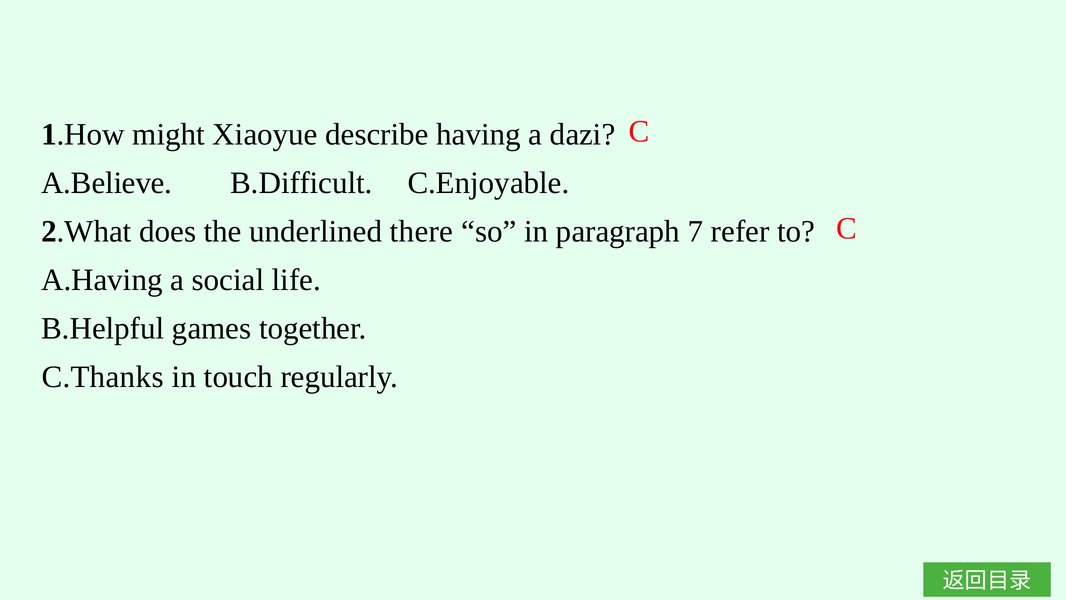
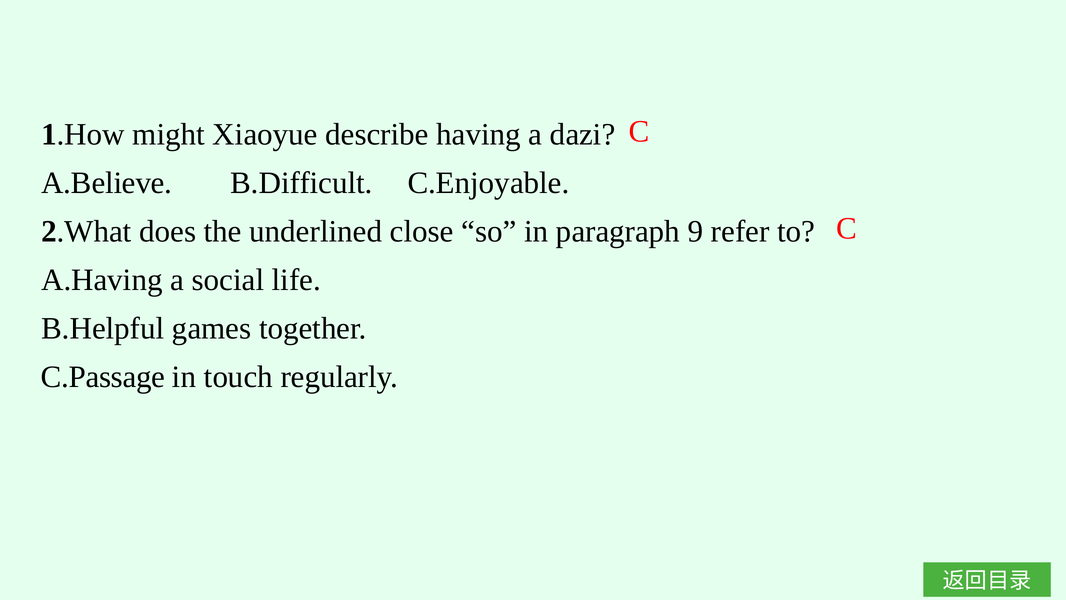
there: there -> close
7: 7 -> 9
C.Thanks: C.Thanks -> C.Passage
